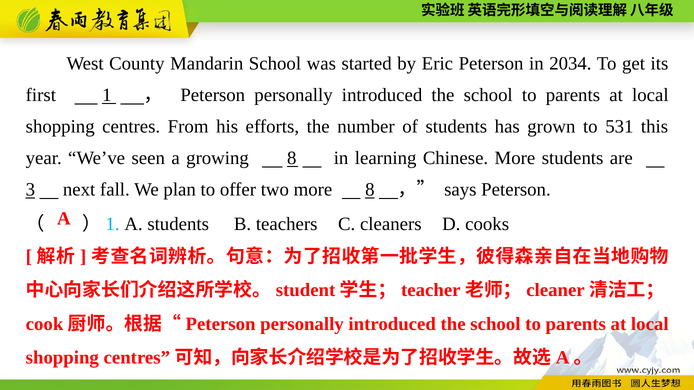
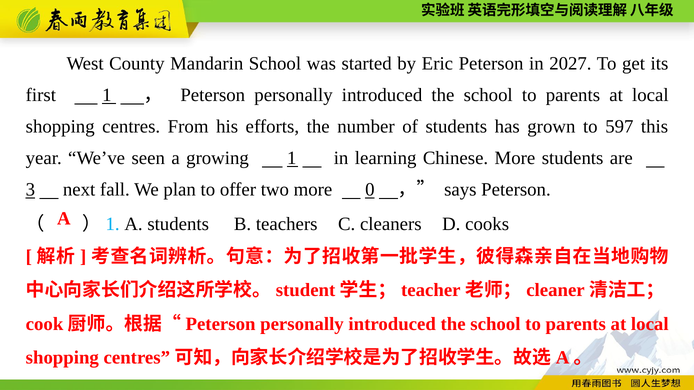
2034: 2034 -> 2027
531: 531 -> 597
growing 8: 8 -> 1
more 8: 8 -> 0
